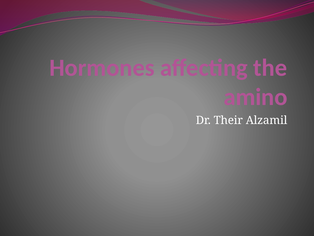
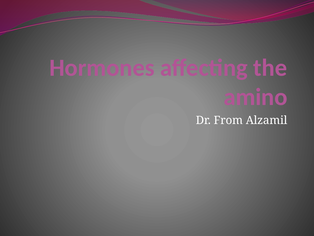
Their: Their -> From
